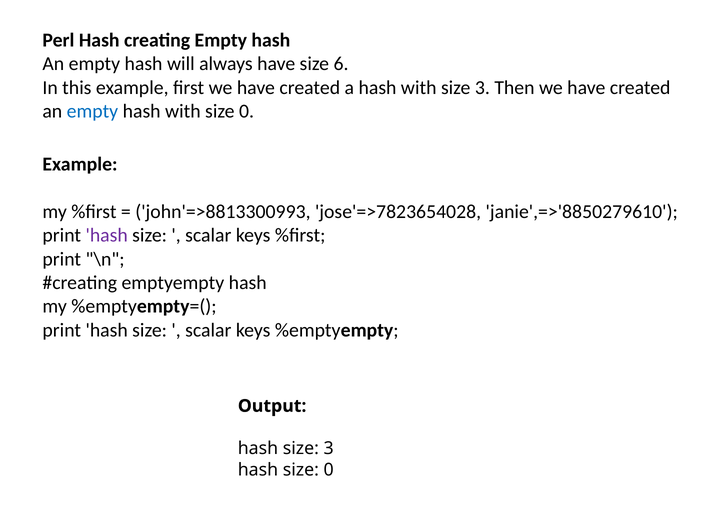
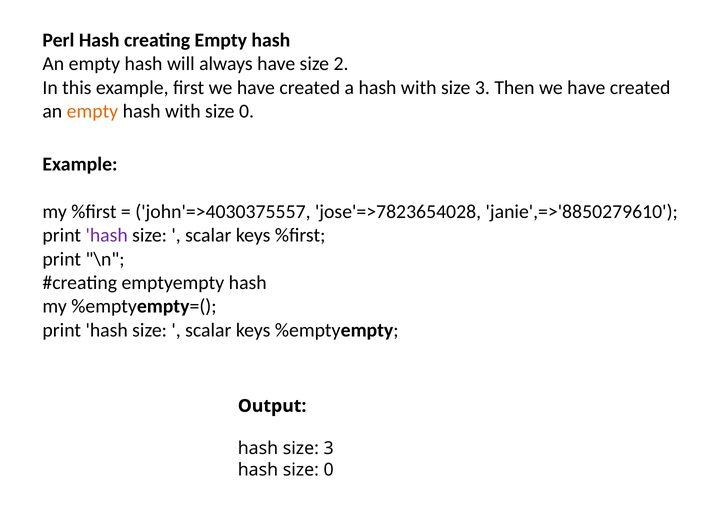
6: 6 -> 2
empty at (92, 111) colour: blue -> orange
john'=>8813300993: john'=>8813300993 -> john'=>4030375557
